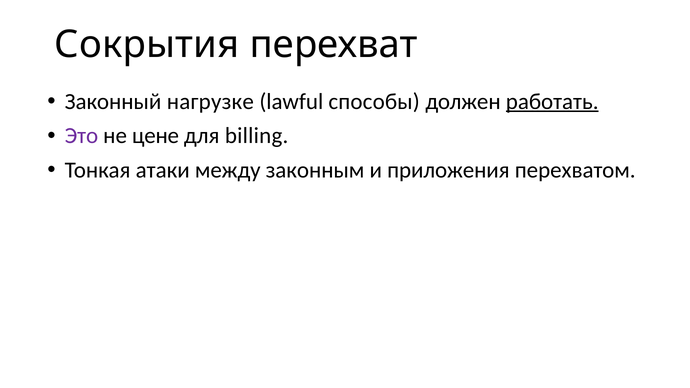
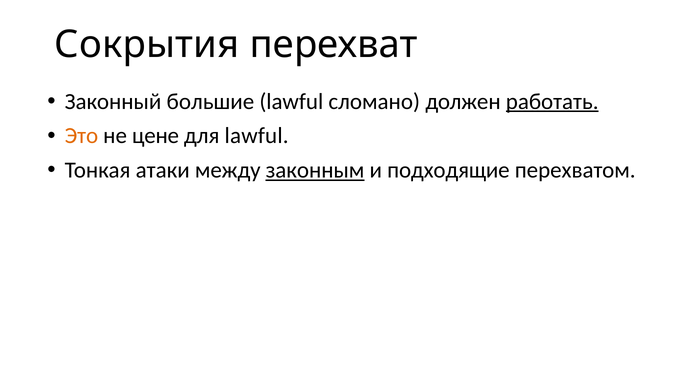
нагрузке: нагрузке -> большие
способы: способы -> сломано
Это colour: purple -> orange
для billing: billing -> lawful
законным underline: none -> present
приложения: приложения -> подходящие
